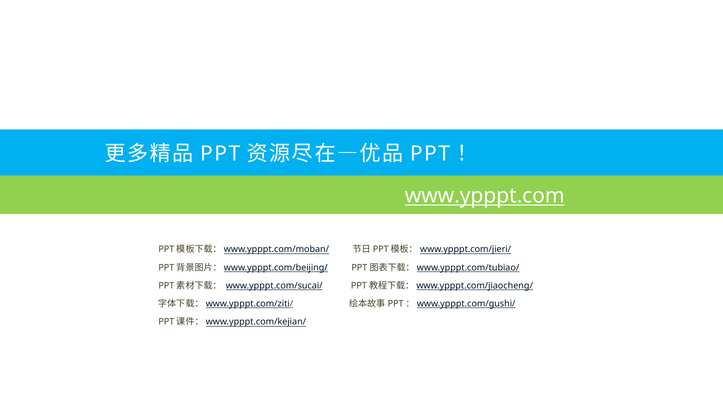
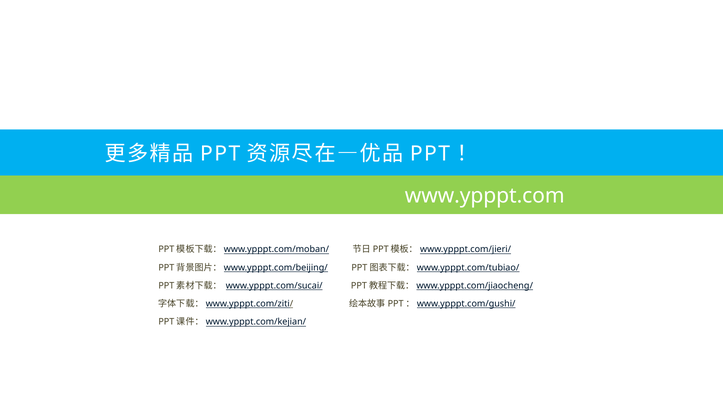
www.ypppt.com underline: present -> none
